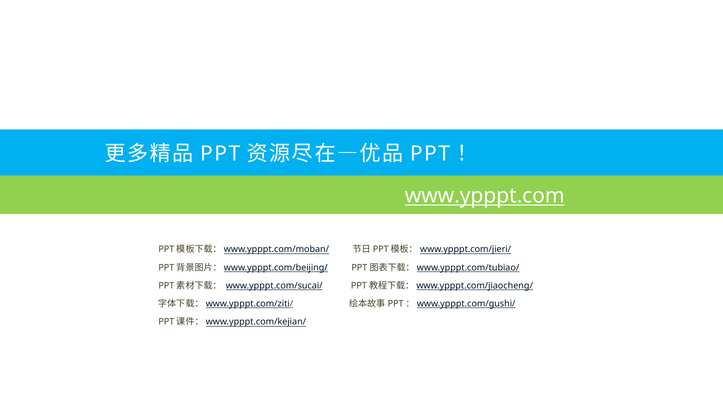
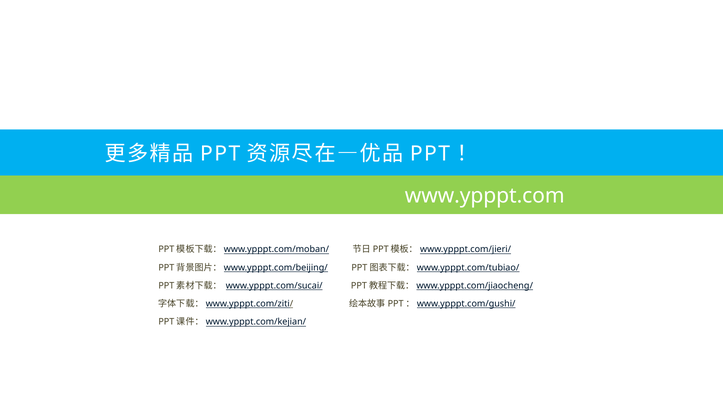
www.ypppt.com underline: present -> none
